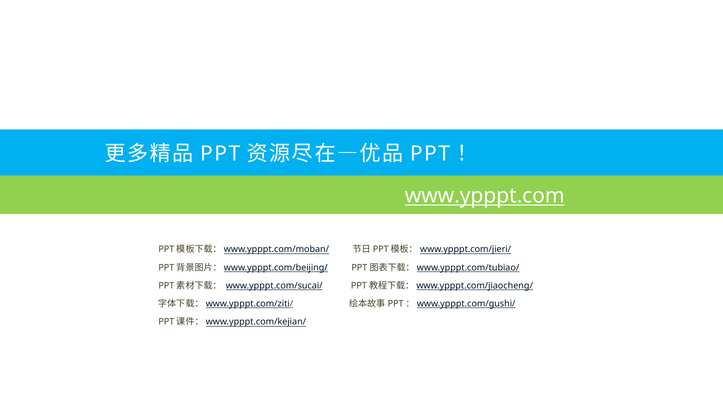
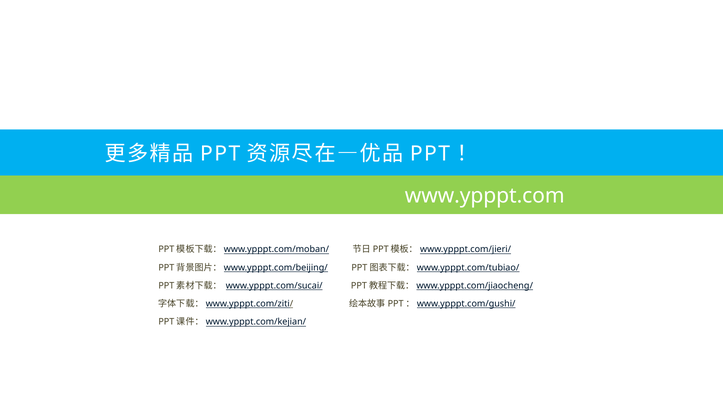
www.ypppt.com underline: present -> none
